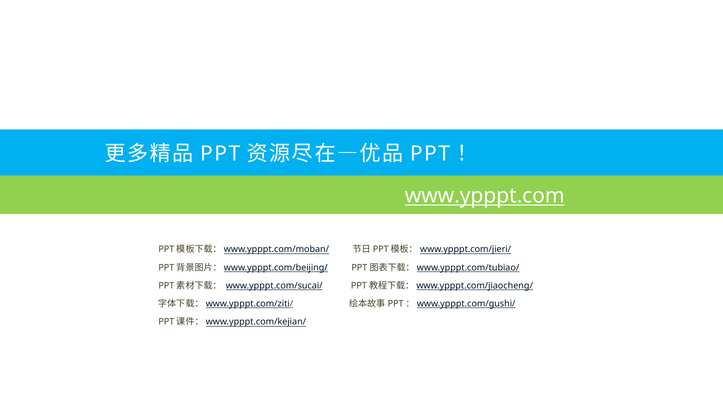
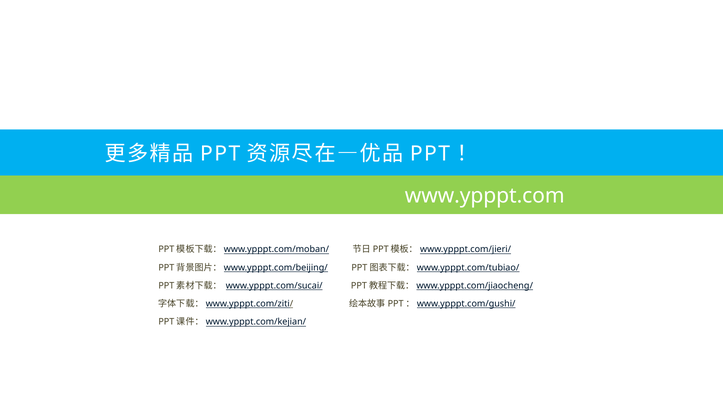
www.ypppt.com underline: present -> none
